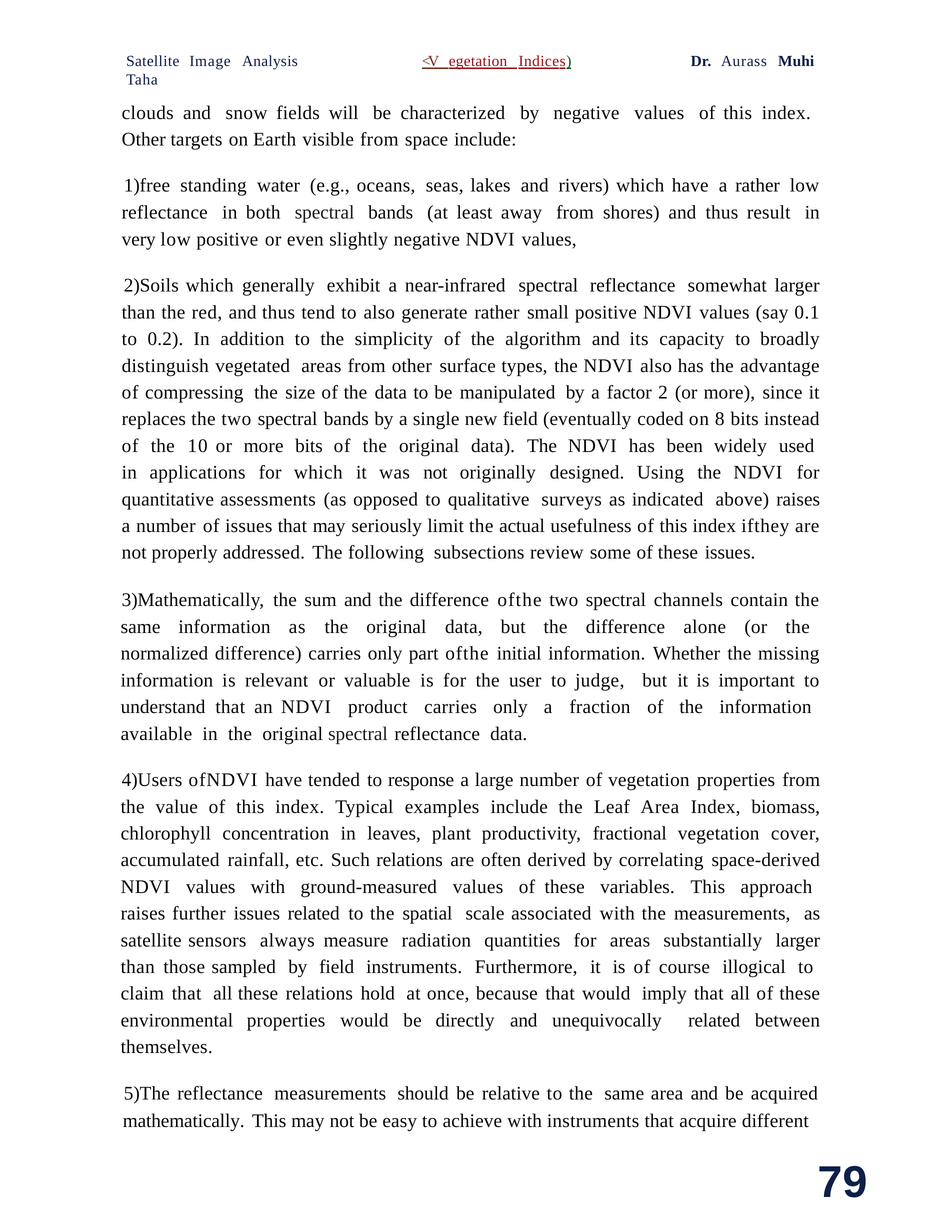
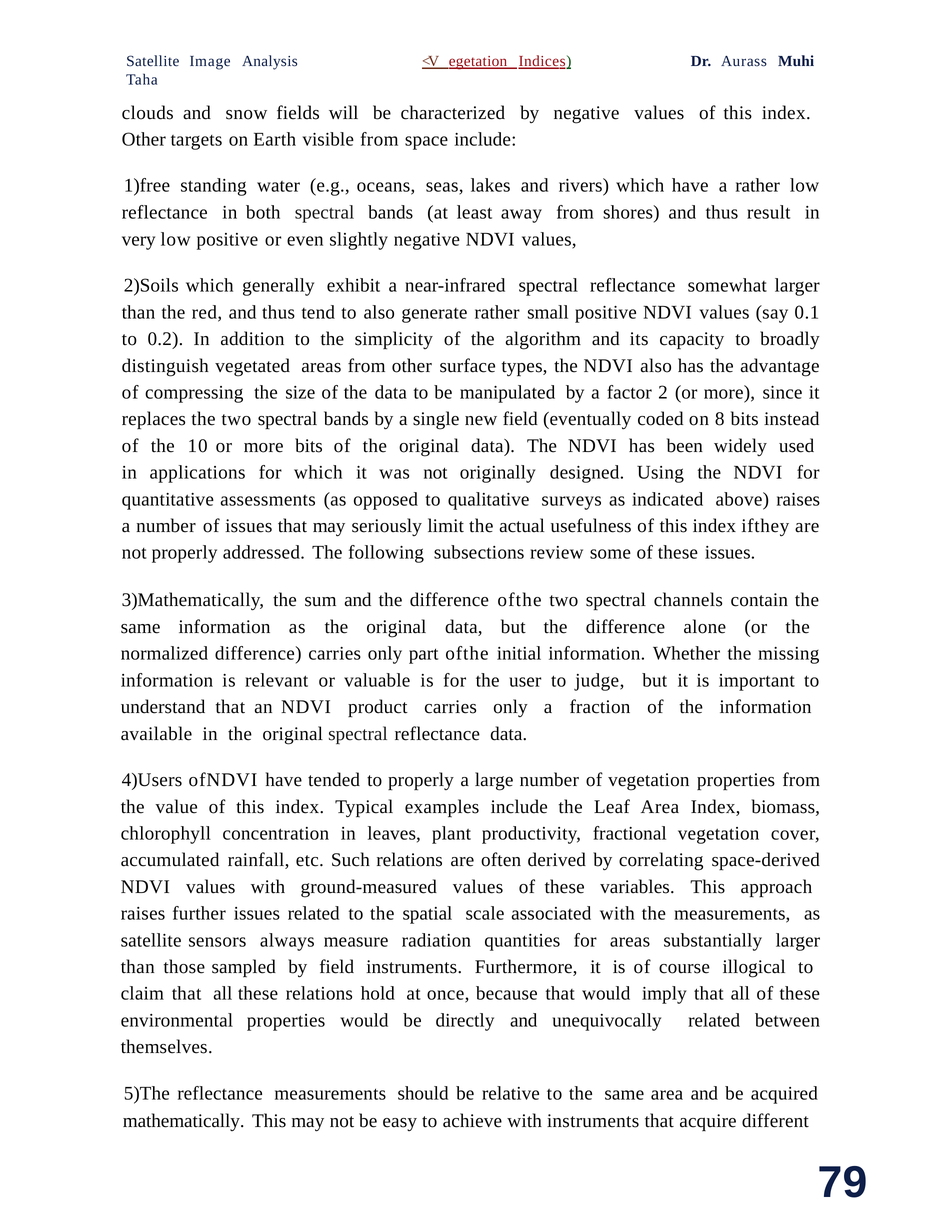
to response: response -> properly
